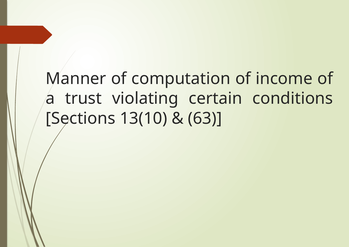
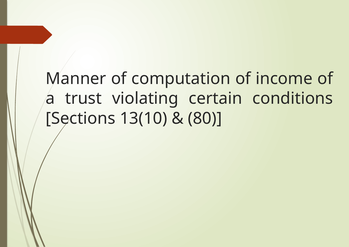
63: 63 -> 80
